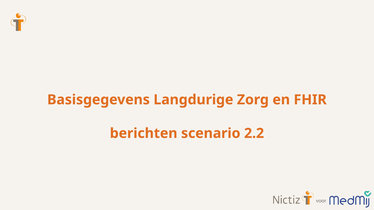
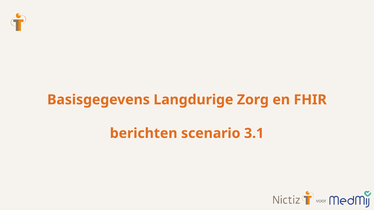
2.2: 2.2 -> 3.1
